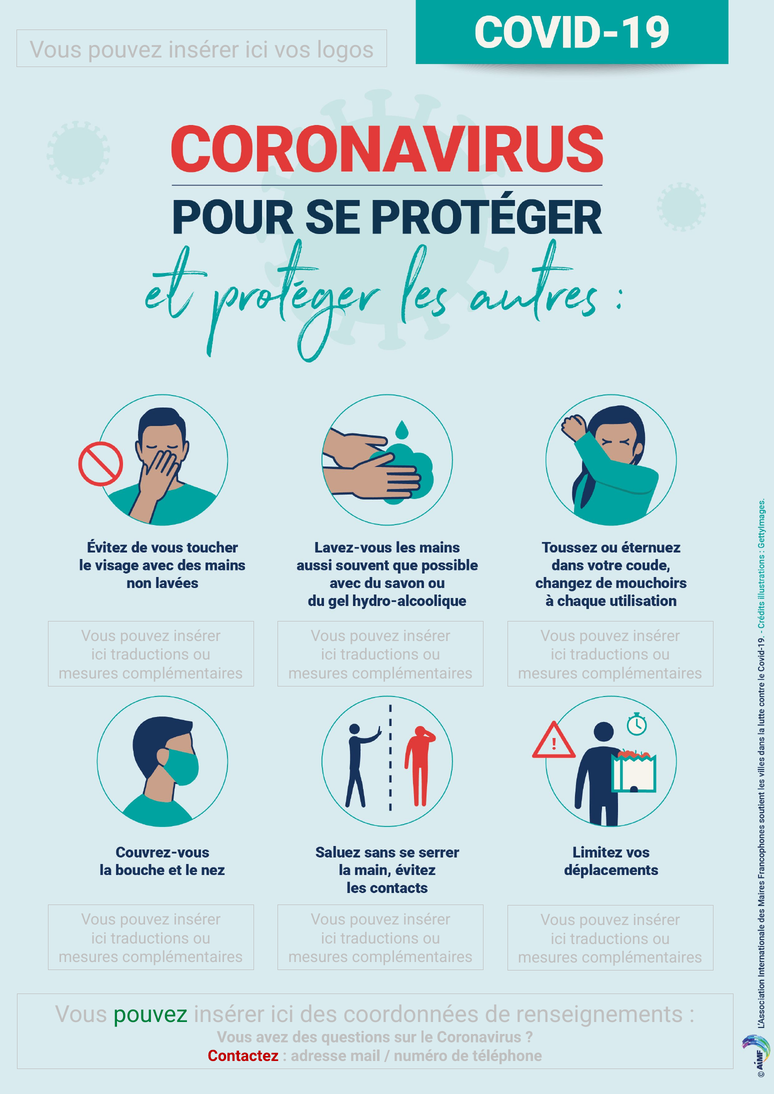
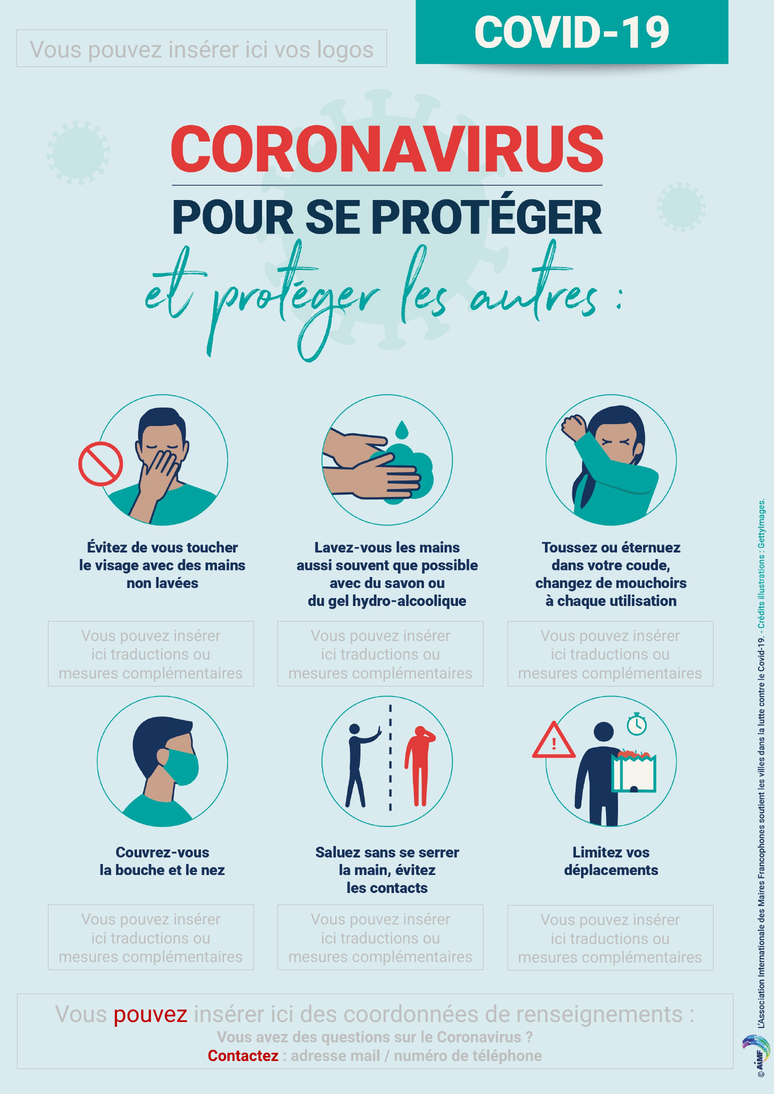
pouvez at (151, 1014) colour: green -> red
